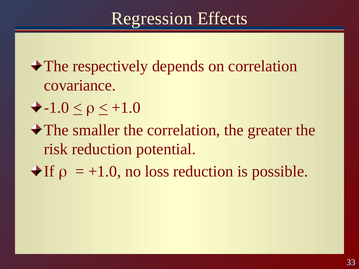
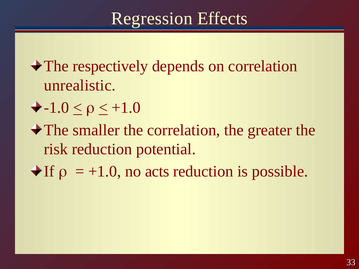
covariance: covariance -> unrealistic
loss: loss -> acts
